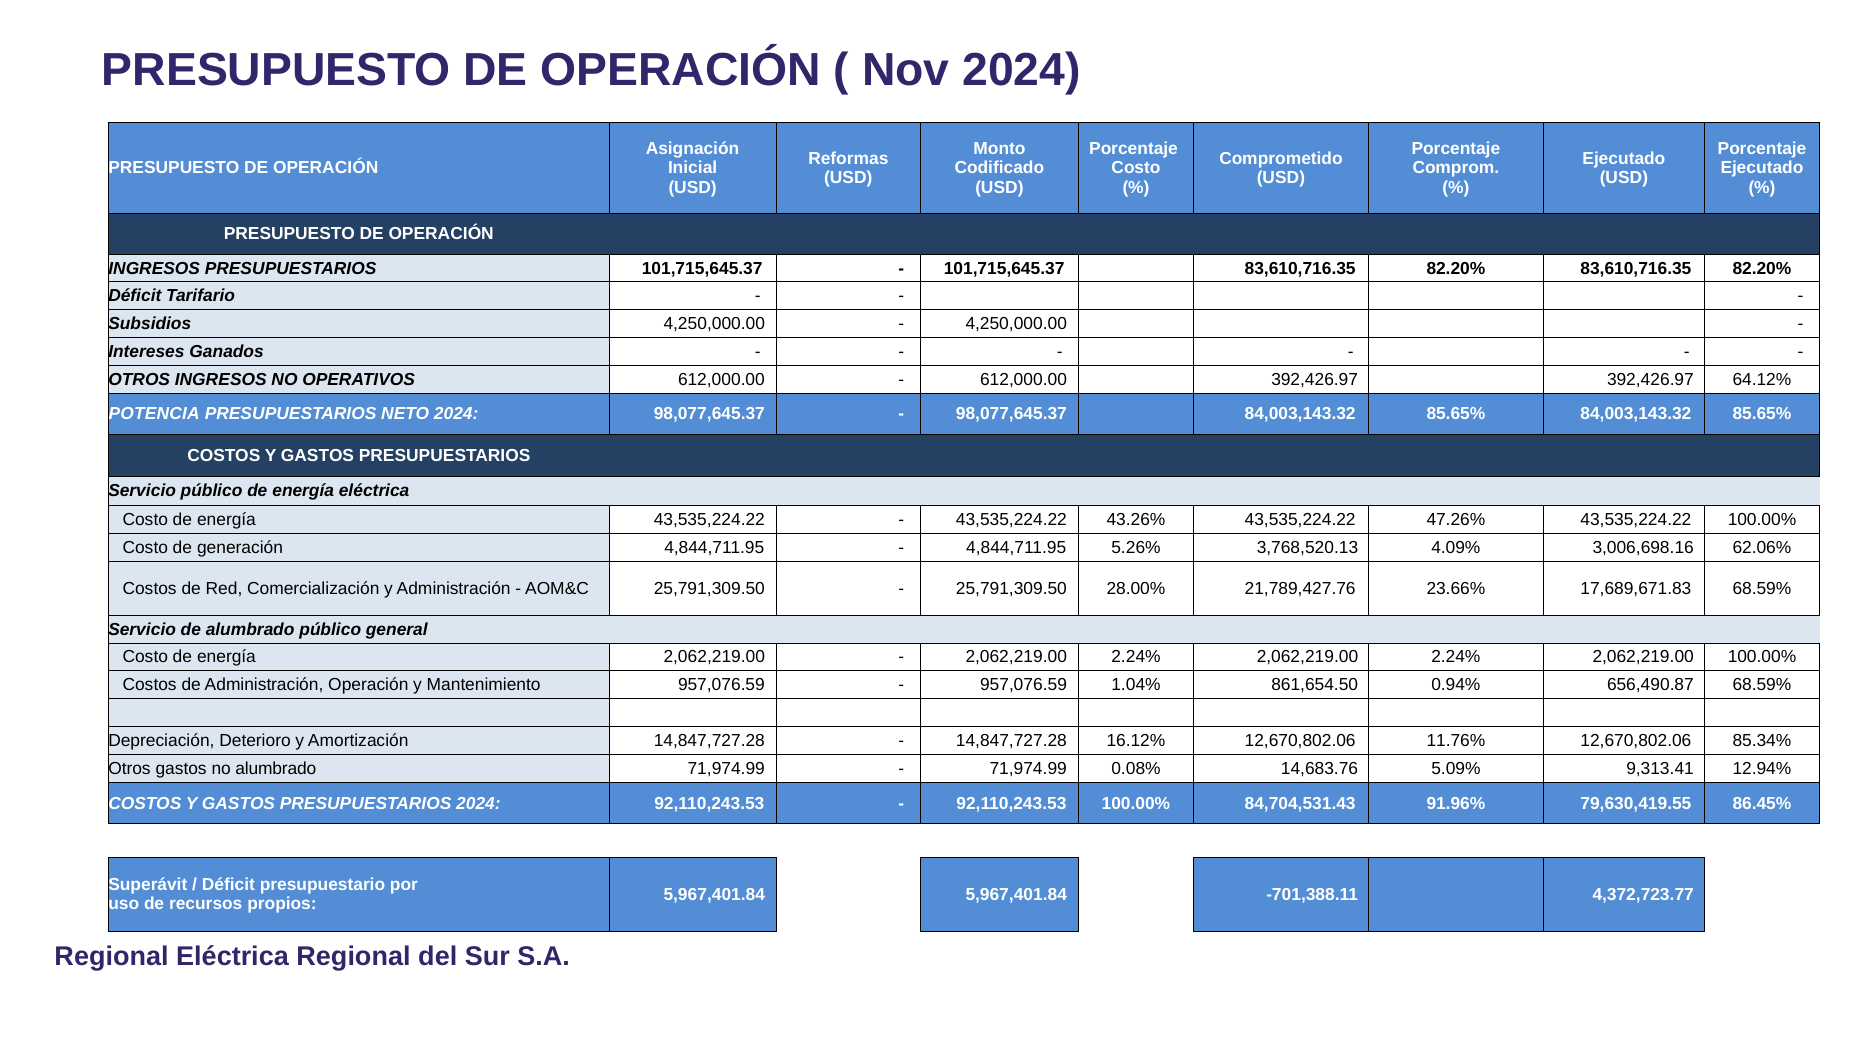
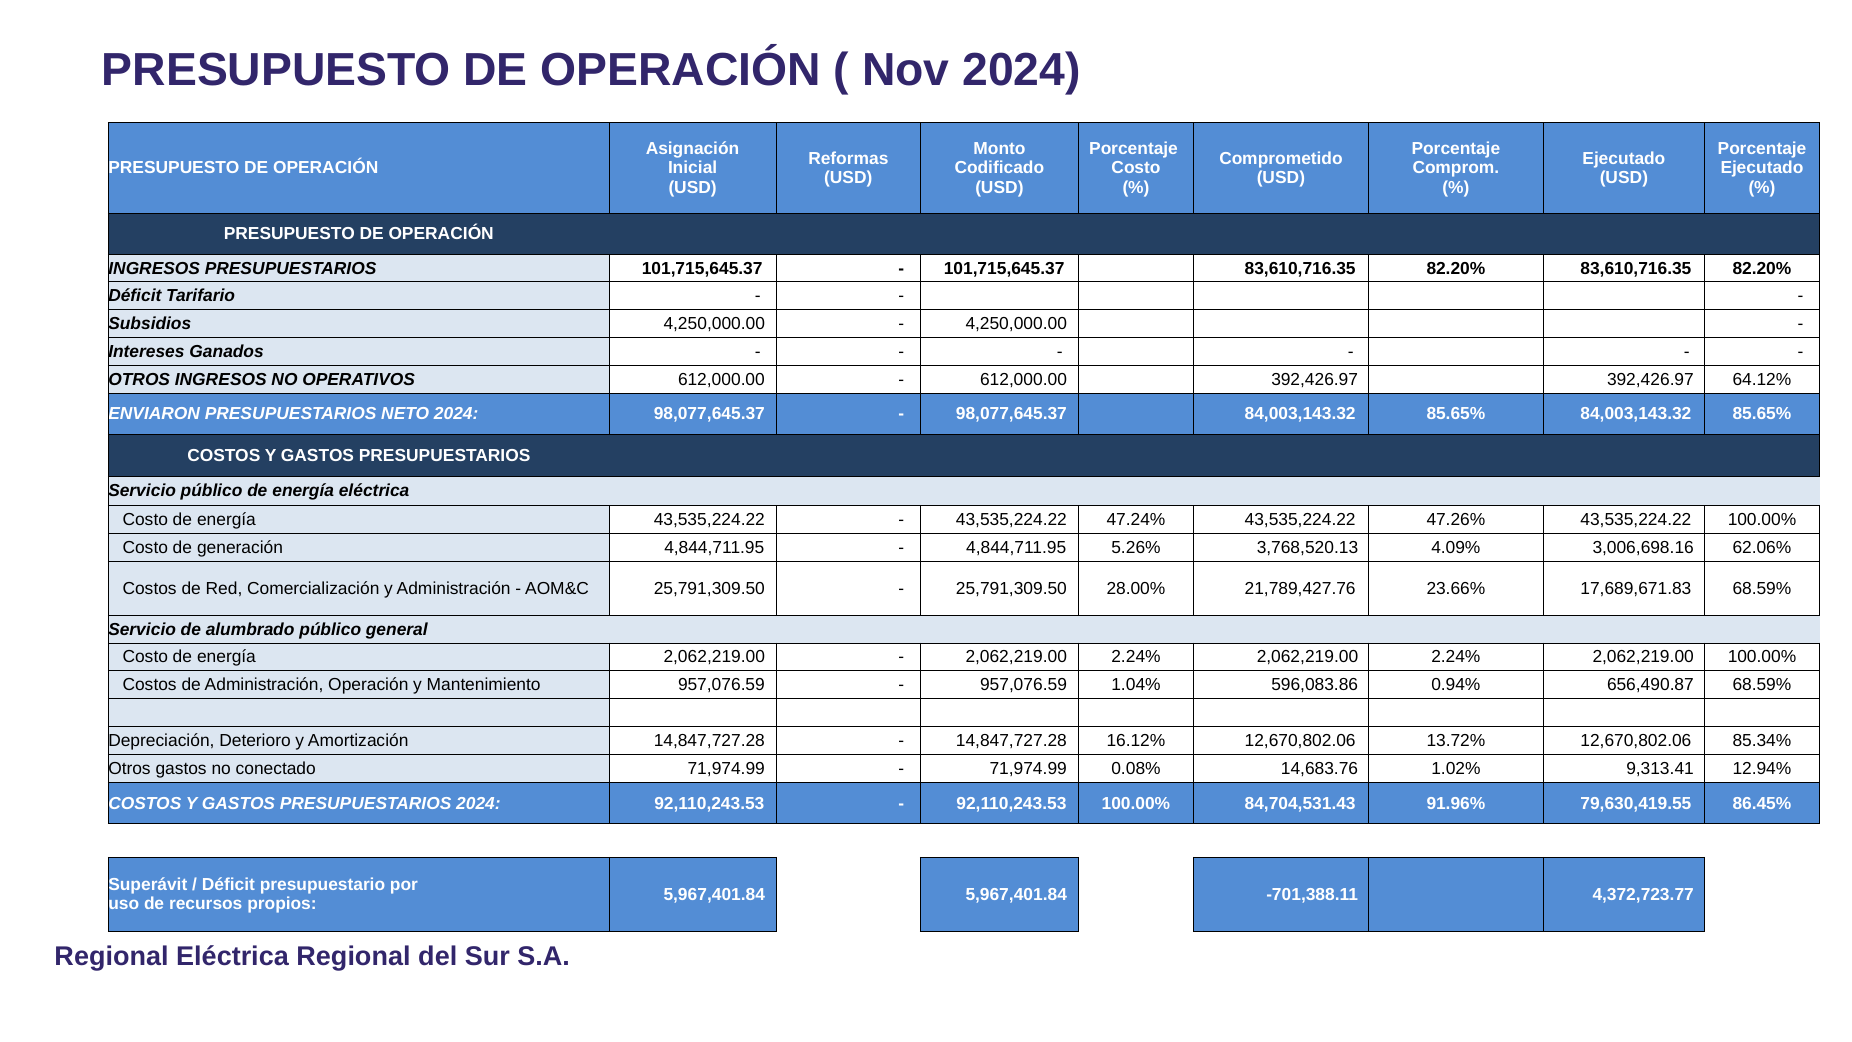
POTENCIA: POTENCIA -> ENVIARON
43.26%: 43.26% -> 47.24%
861,654.50: 861,654.50 -> 596,083.86
11.76%: 11.76% -> 13.72%
no alumbrado: alumbrado -> conectado
5.09%: 5.09% -> 1.02%
